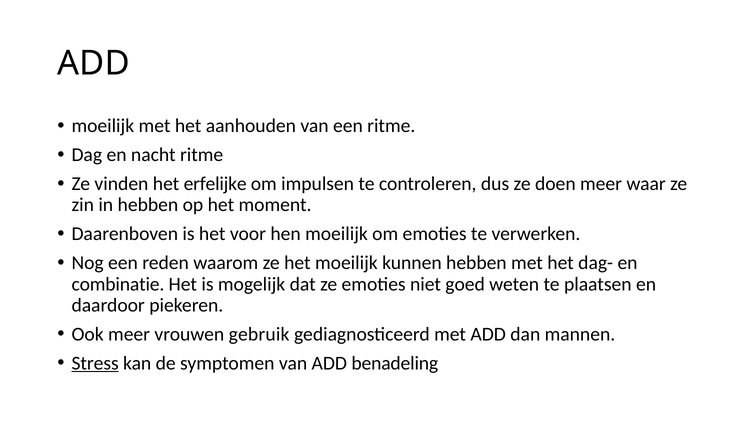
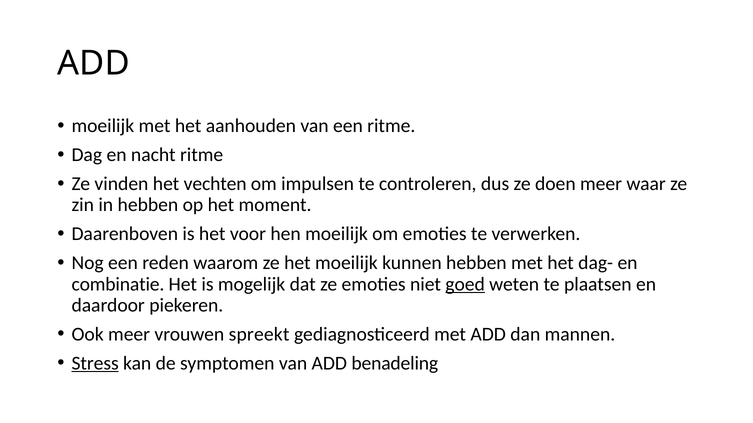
erfelijke: erfelijke -> vechten
goed underline: none -> present
gebruik: gebruik -> spreekt
